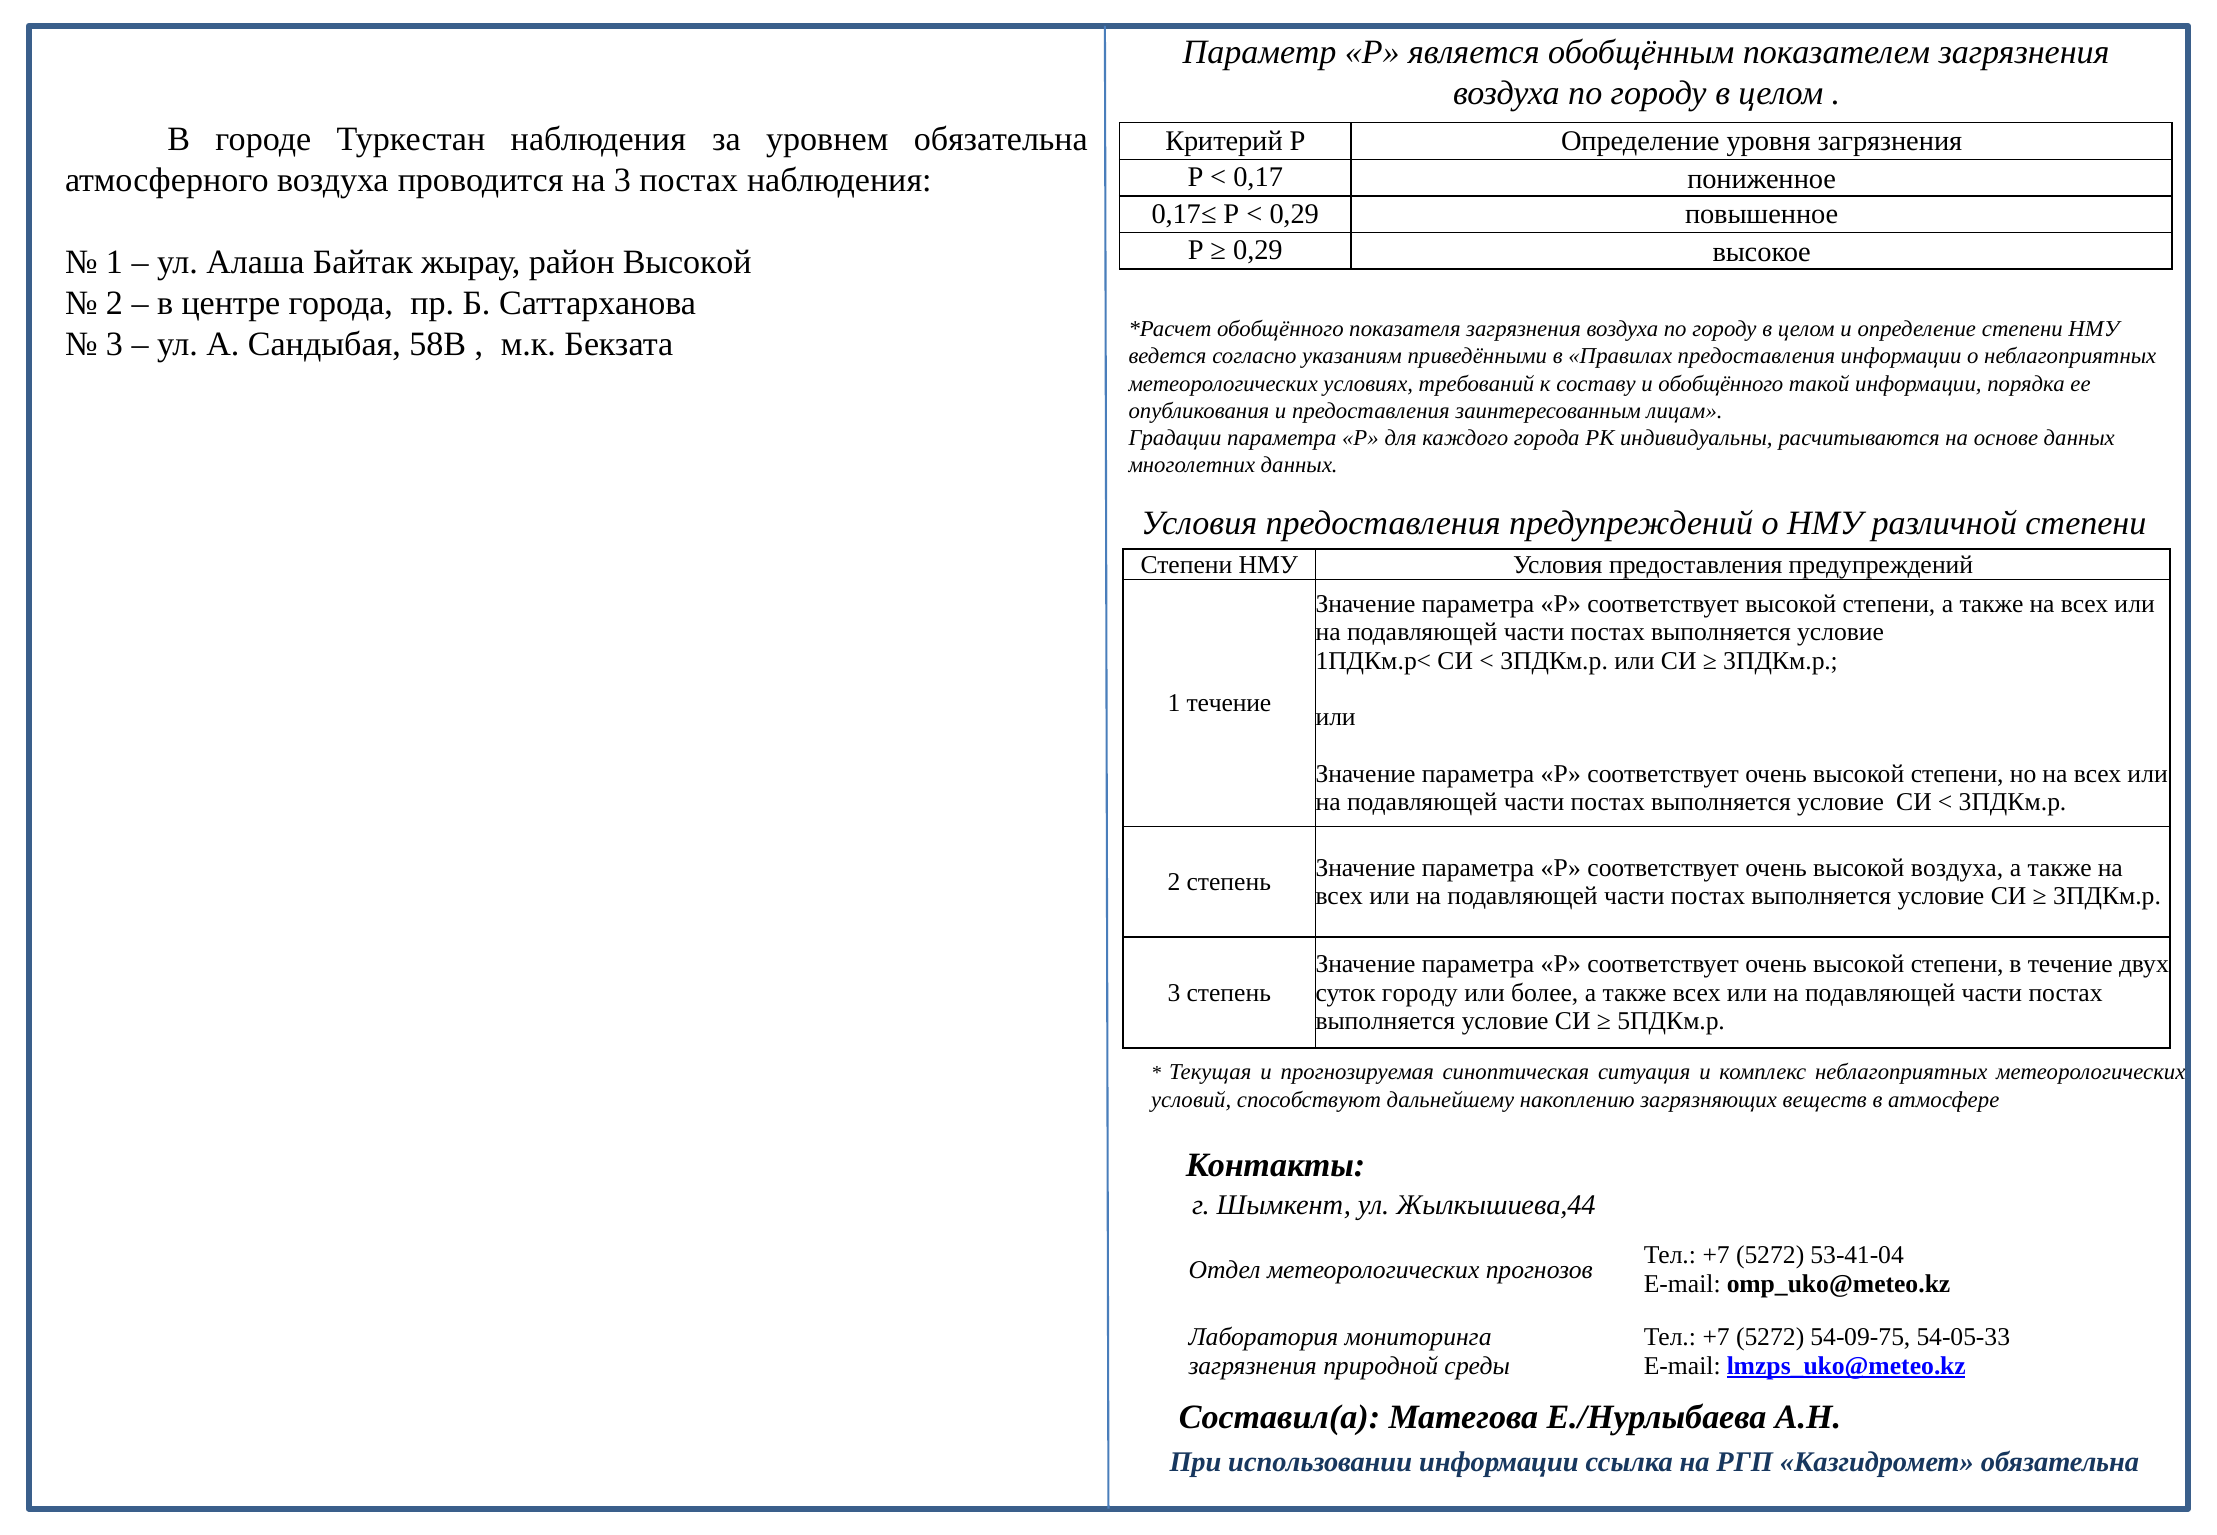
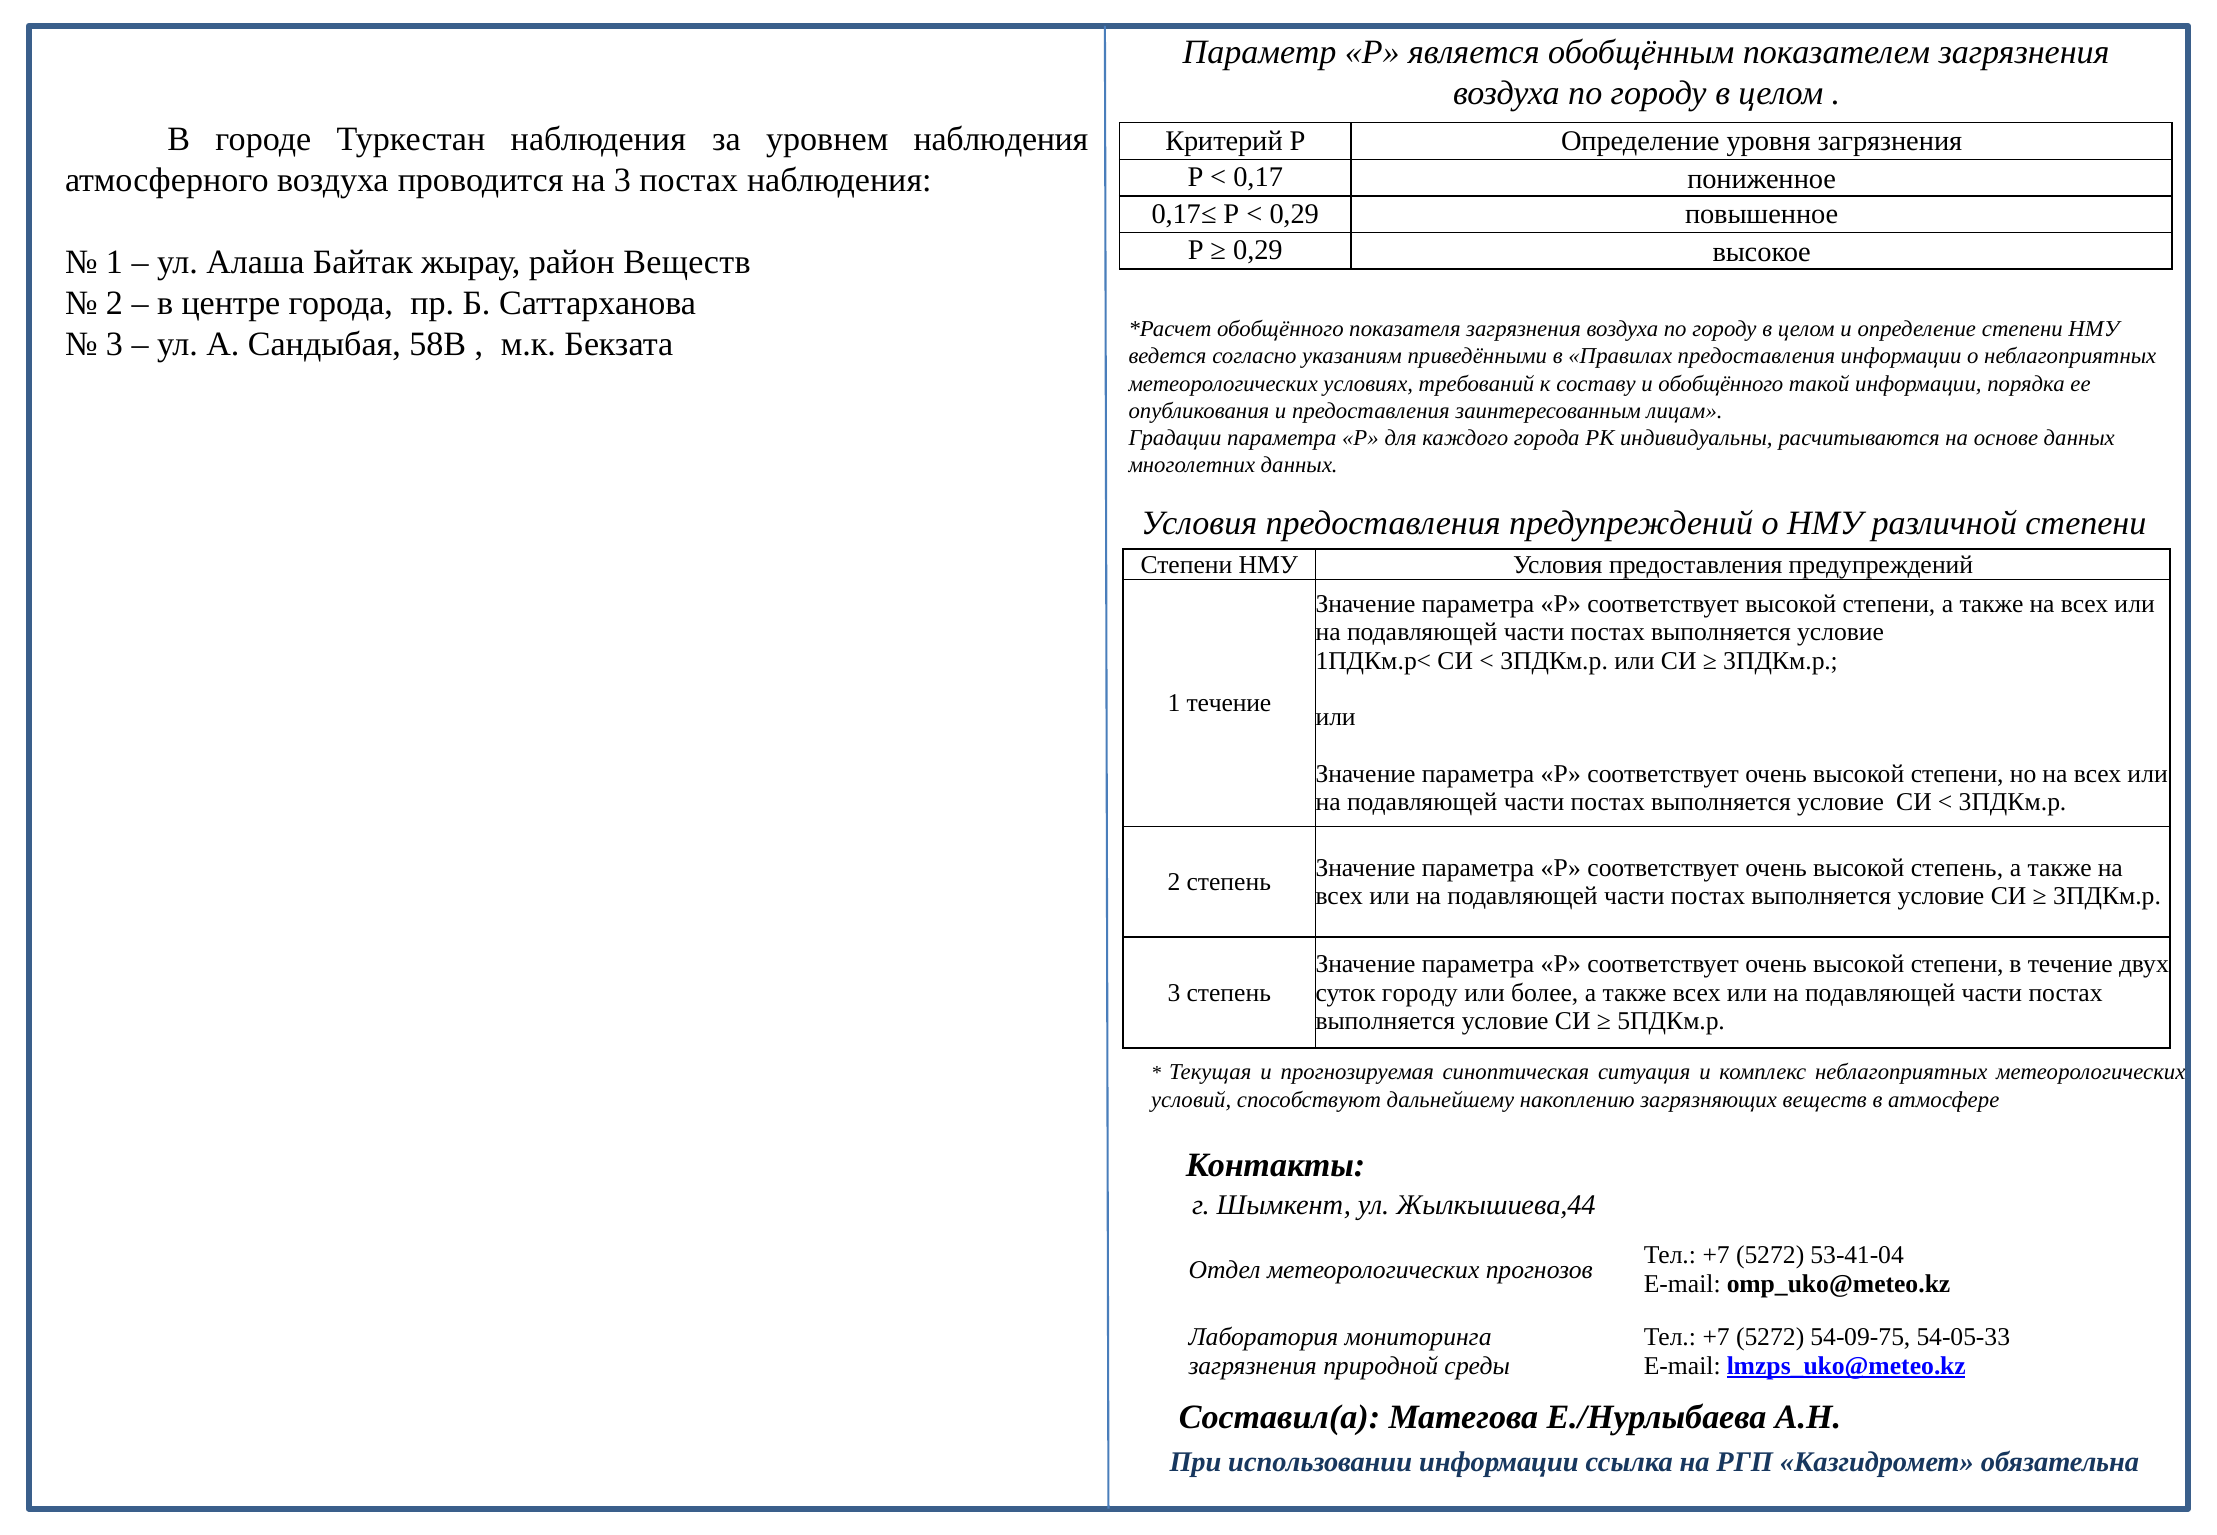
уровнем обязательна: обязательна -> наблюдения
район Высокой: Высокой -> Веществ
высокой воздуха: воздуха -> степень
